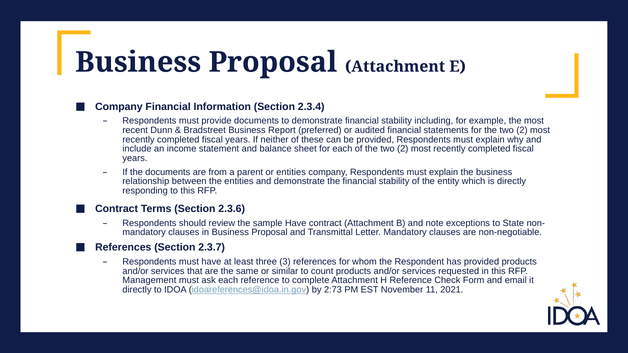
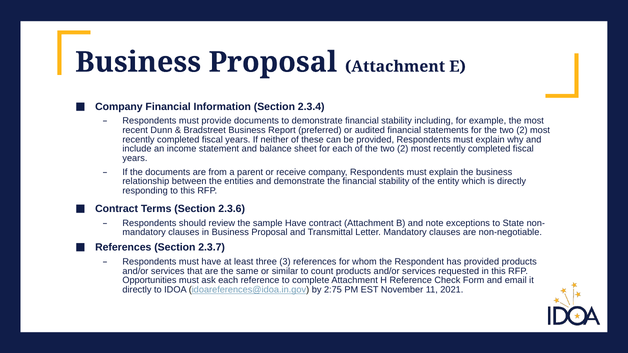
or entities: entities -> receive
Management: Management -> Opportunities
2:73: 2:73 -> 2:75
